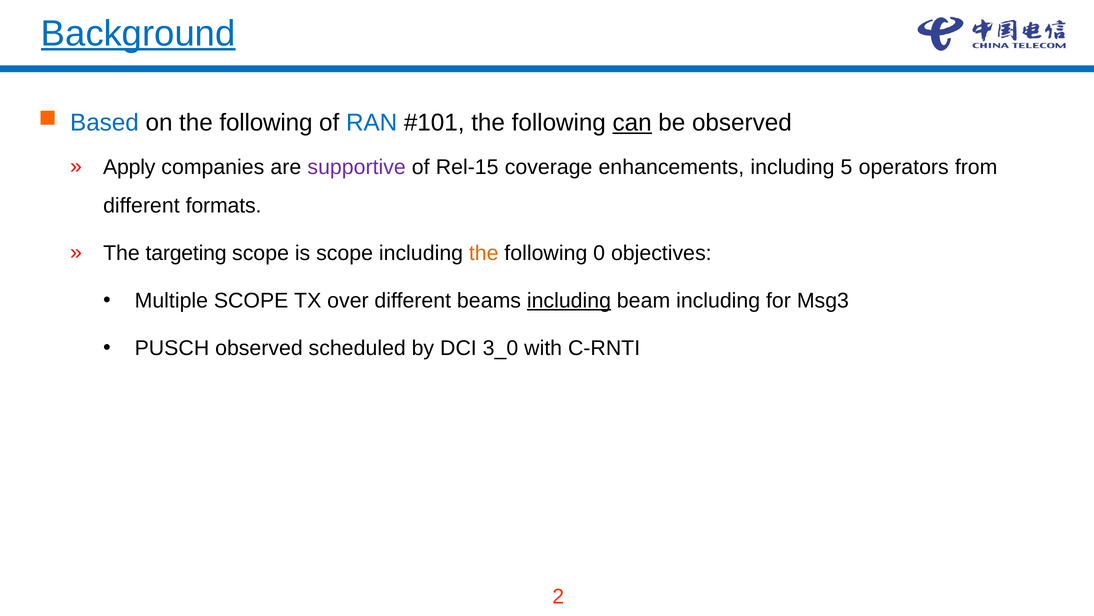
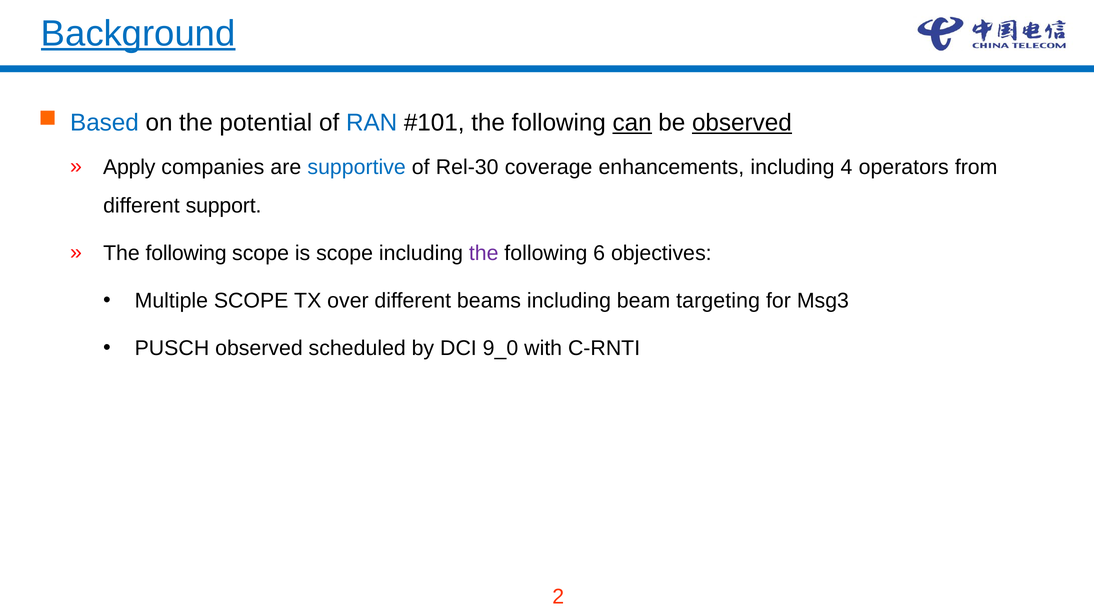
on the following: following -> potential
observed at (742, 123) underline: none -> present
supportive colour: purple -> blue
Rel-15: Rel-15 -> Rel-30
5: 5 -> 4
formats: formats -> support
targeting at (186, 253): targeting -> following
the at (484, 253) colour: orange -> purple
0: 0 -> 6
including at (569, 300) underline: present -> none
beam including: including -> targeting
3_0: 3_0 -> 9_0
